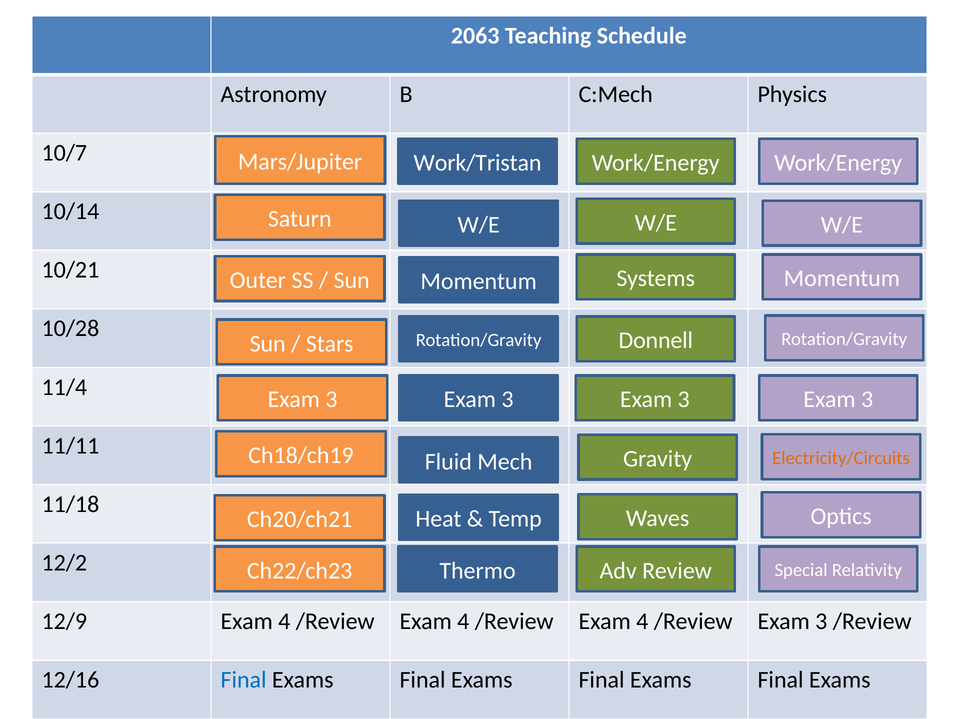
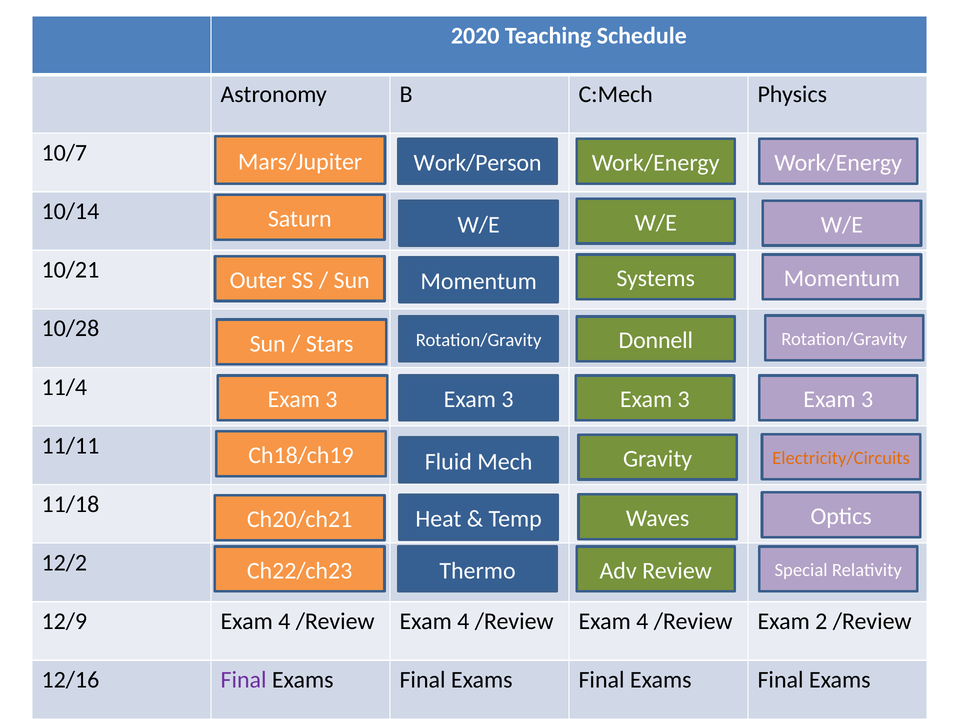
2063: 2063 -> 2020
Work/Tristan: Work/Tristan -> Work/Person
/Review Exam 3: 3 -> 2
Final at (244, 680) colour: blue -> purple
